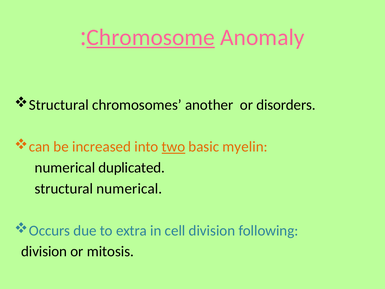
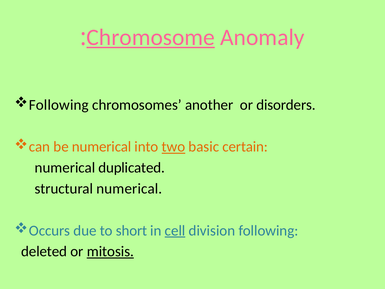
Structural at (59, 105): Structural -> Following
be increased: increased -> numerical
myelin: myelin -> certain
extra: extra -> short
cell underline: none -> present
division at (44, 251): division -> deleted
mitosis underline: none -> present
